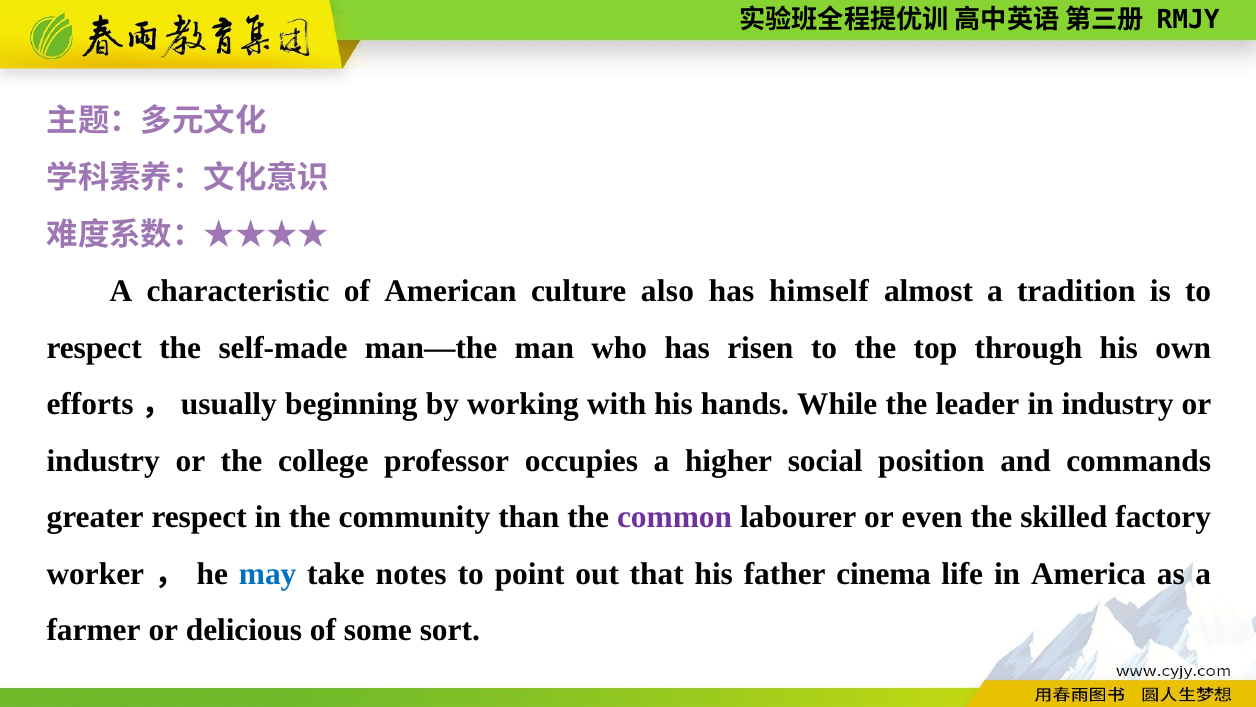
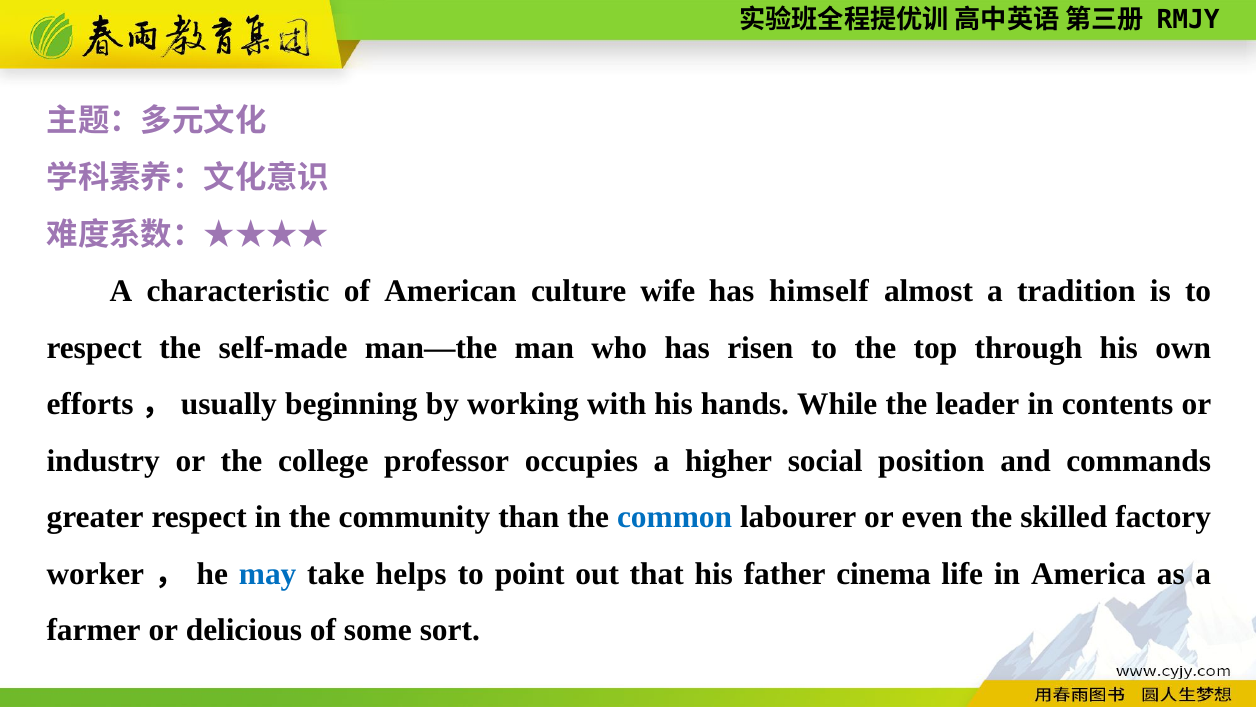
also: also -> wife
in industry: industry -> contents
common colour: purple -> blue
notes: notes -> helps
